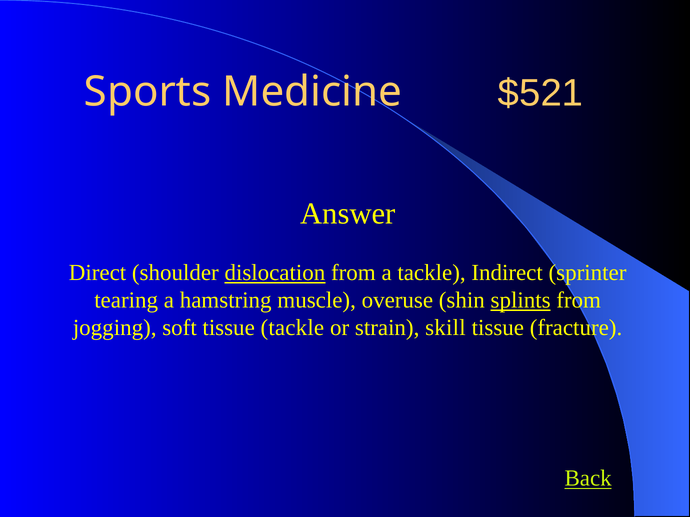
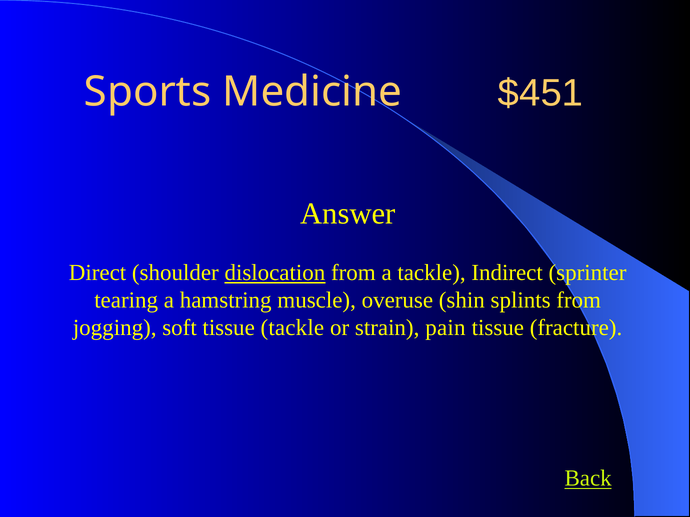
$521: $521 -> $451
splints underline: present -> none
skill: skill -> pain
